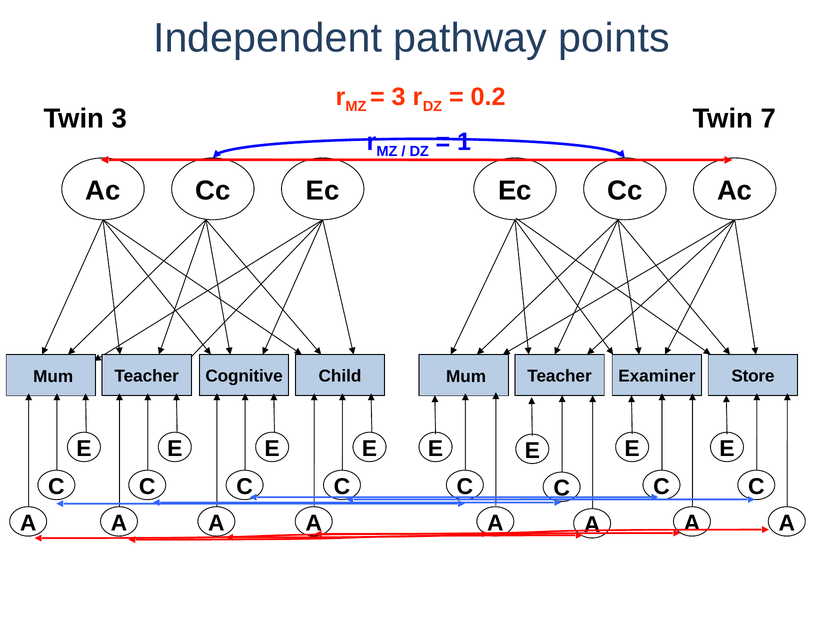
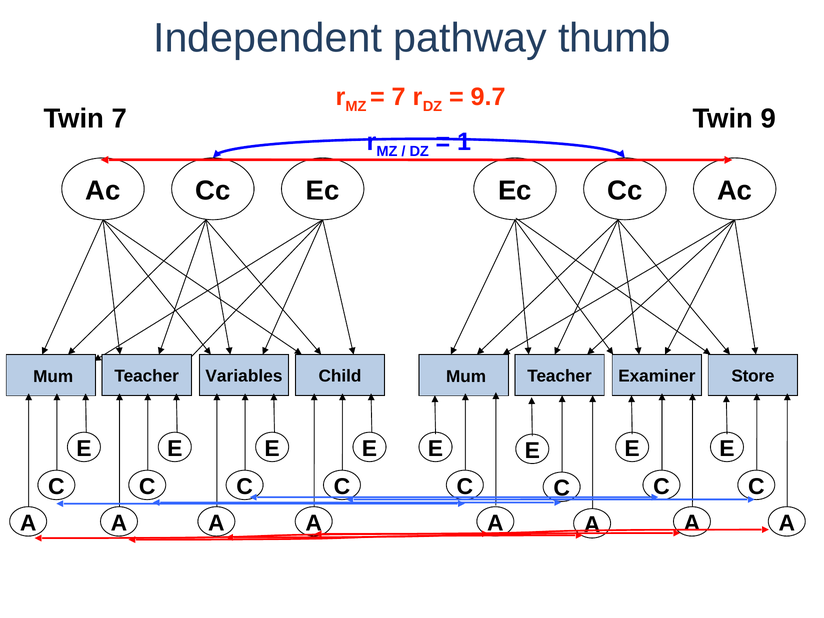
points: points -> thumb
3 at (399, 97): 3 -> 7
0.2: 0.2 -> 9.7
Twin 3: 3 -> 7
7: 7 -> 9
Cognitive: Cognitive -> Variables
